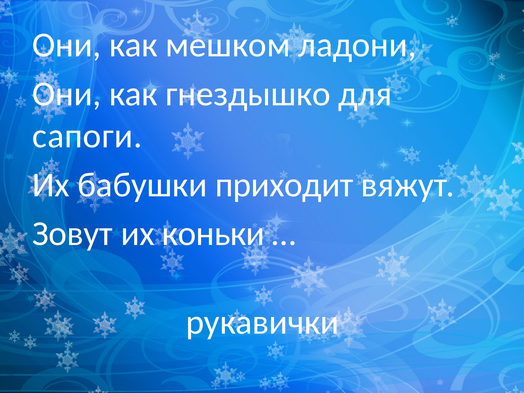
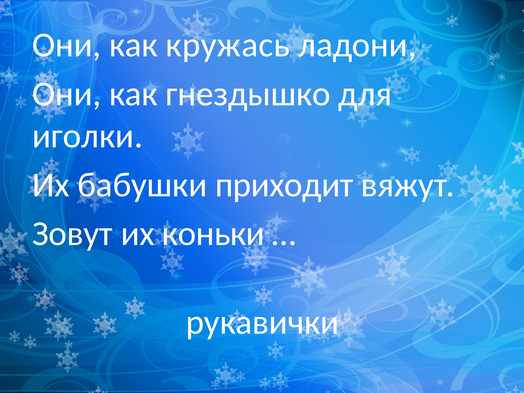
мешком: мешком -> кружась
сапоги: сапоги -> иголки
